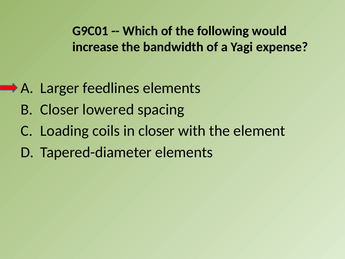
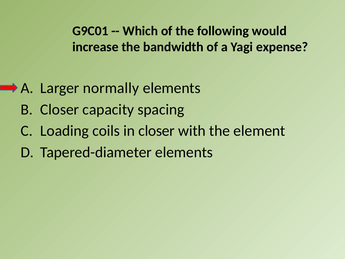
feedlines: feedlines -> normally
lowered: lowered -> capacity
